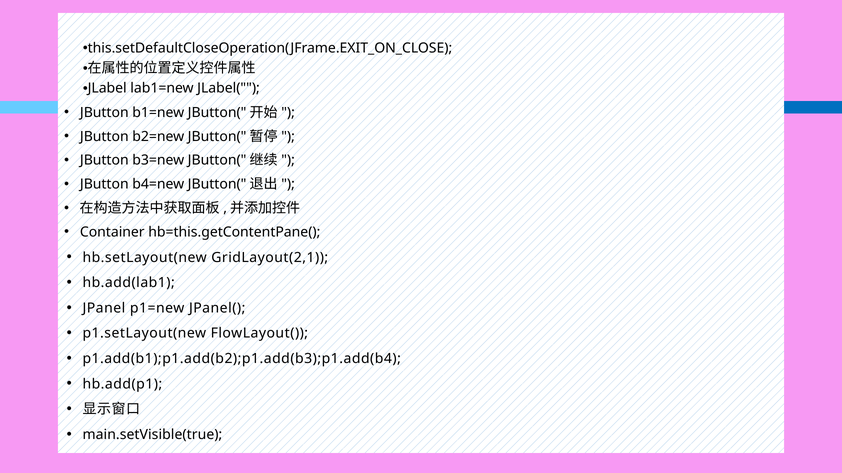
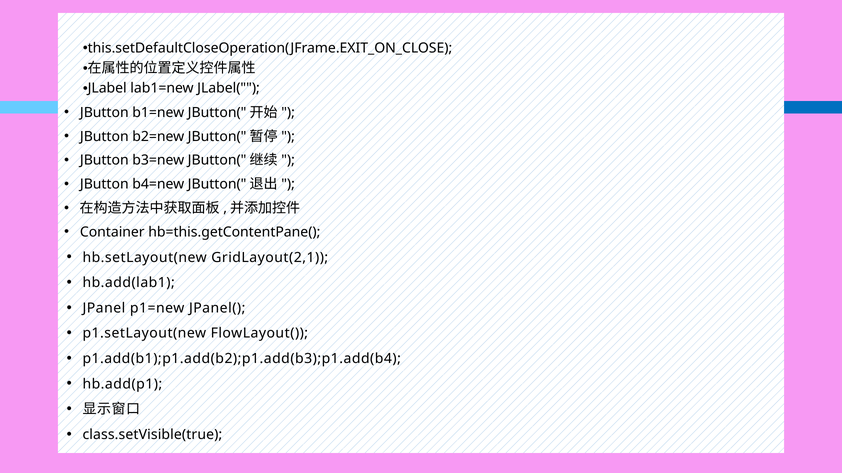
main.setVisible(true: main.setVisible(true -> class.setVisible(true
